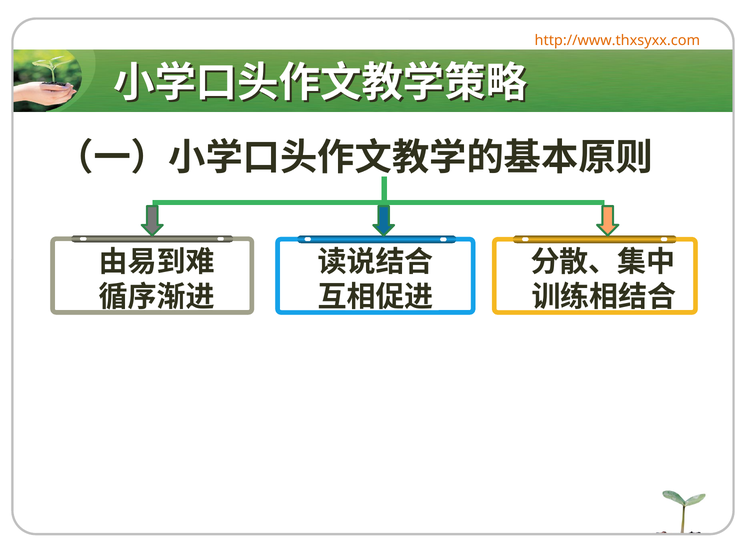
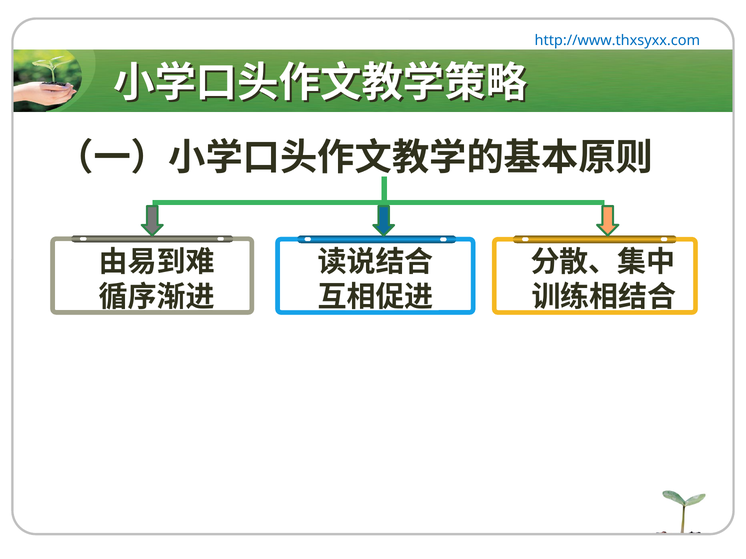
http://www.thxsyxx.com colour: orange -> blue
